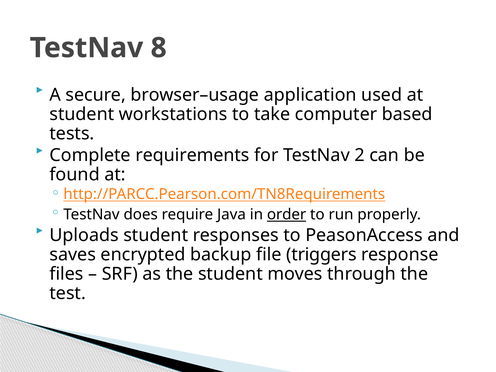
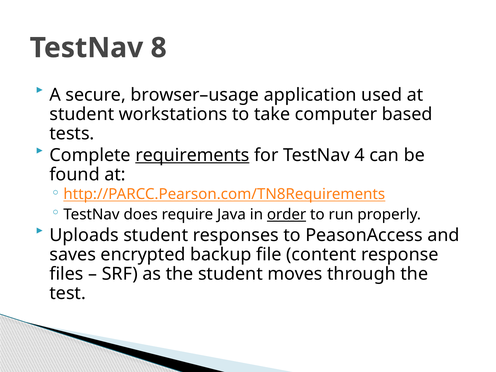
requirements underline: none -> present
2: 2 -> 4
triggers: triggers -> content
